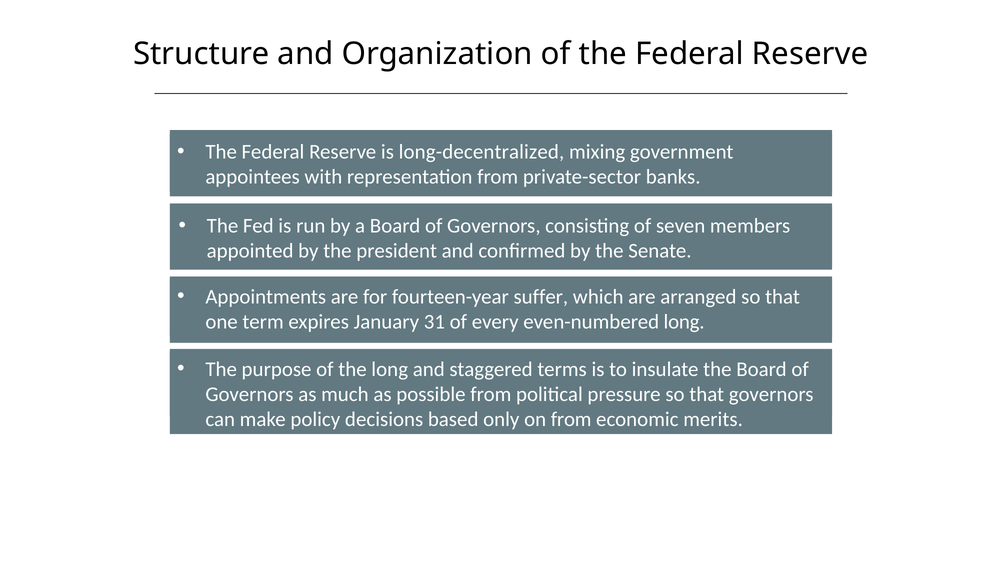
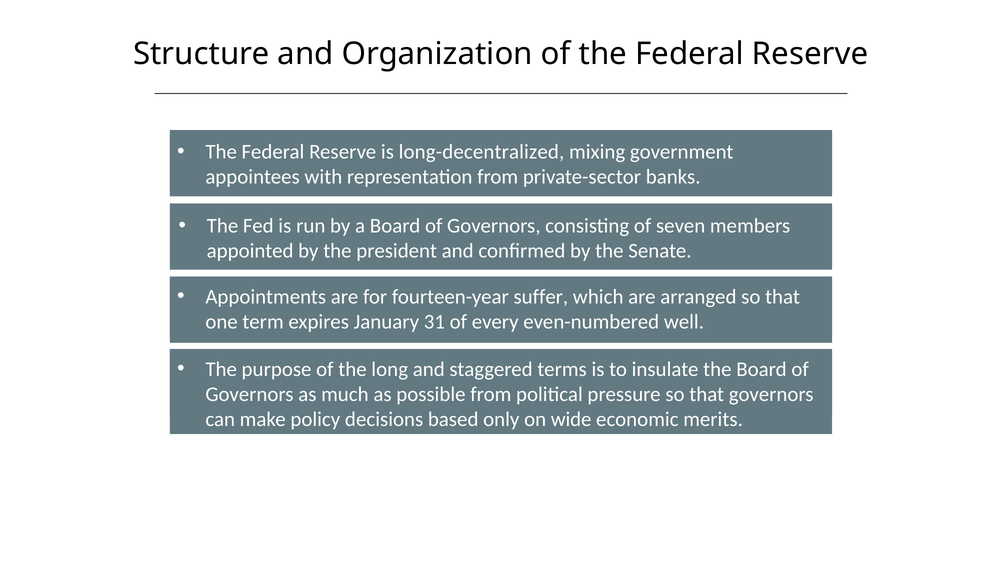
even-numbered long: long -> well
on from: from -> wide
